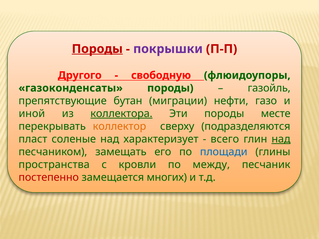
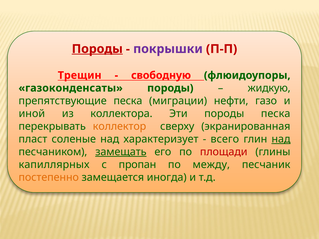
Другого: Другого -> Трещин
газойль: газойль -> жидкую
препятствующие бутан: бутан -> песка
коллектора underline: present -> none
породы месте: месте -> песка
подразделяются: подразделяются -> экранированная
замещать underline: none -> present
площади colour: blue -> red
пространства: пространства -> капиллярных
кровли: кровли -> пропан
постепенно colour: red -> orange
многих: многих -> иногда
